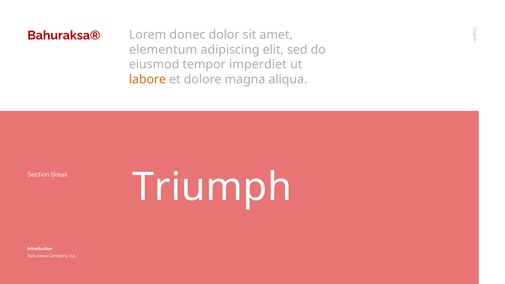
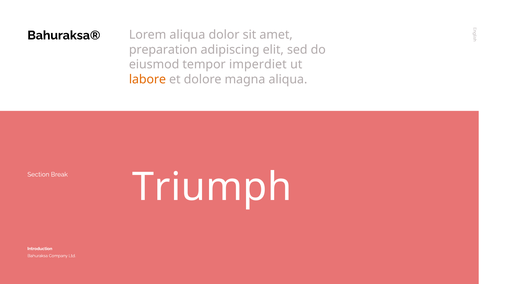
Bahuraksa® colour: red -> black
Lorem donec: donec -> aliqua
elementum: elementum -> preparation
